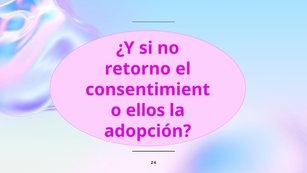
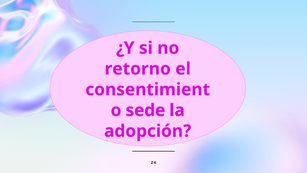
ellos: ellos -> sede
